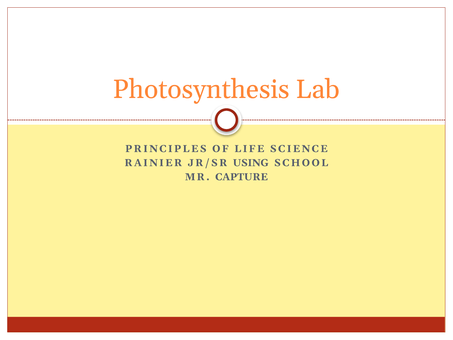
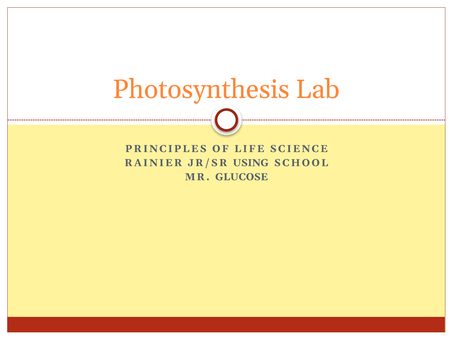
CAPTURE: CAPTURE -> GLUCOSE
